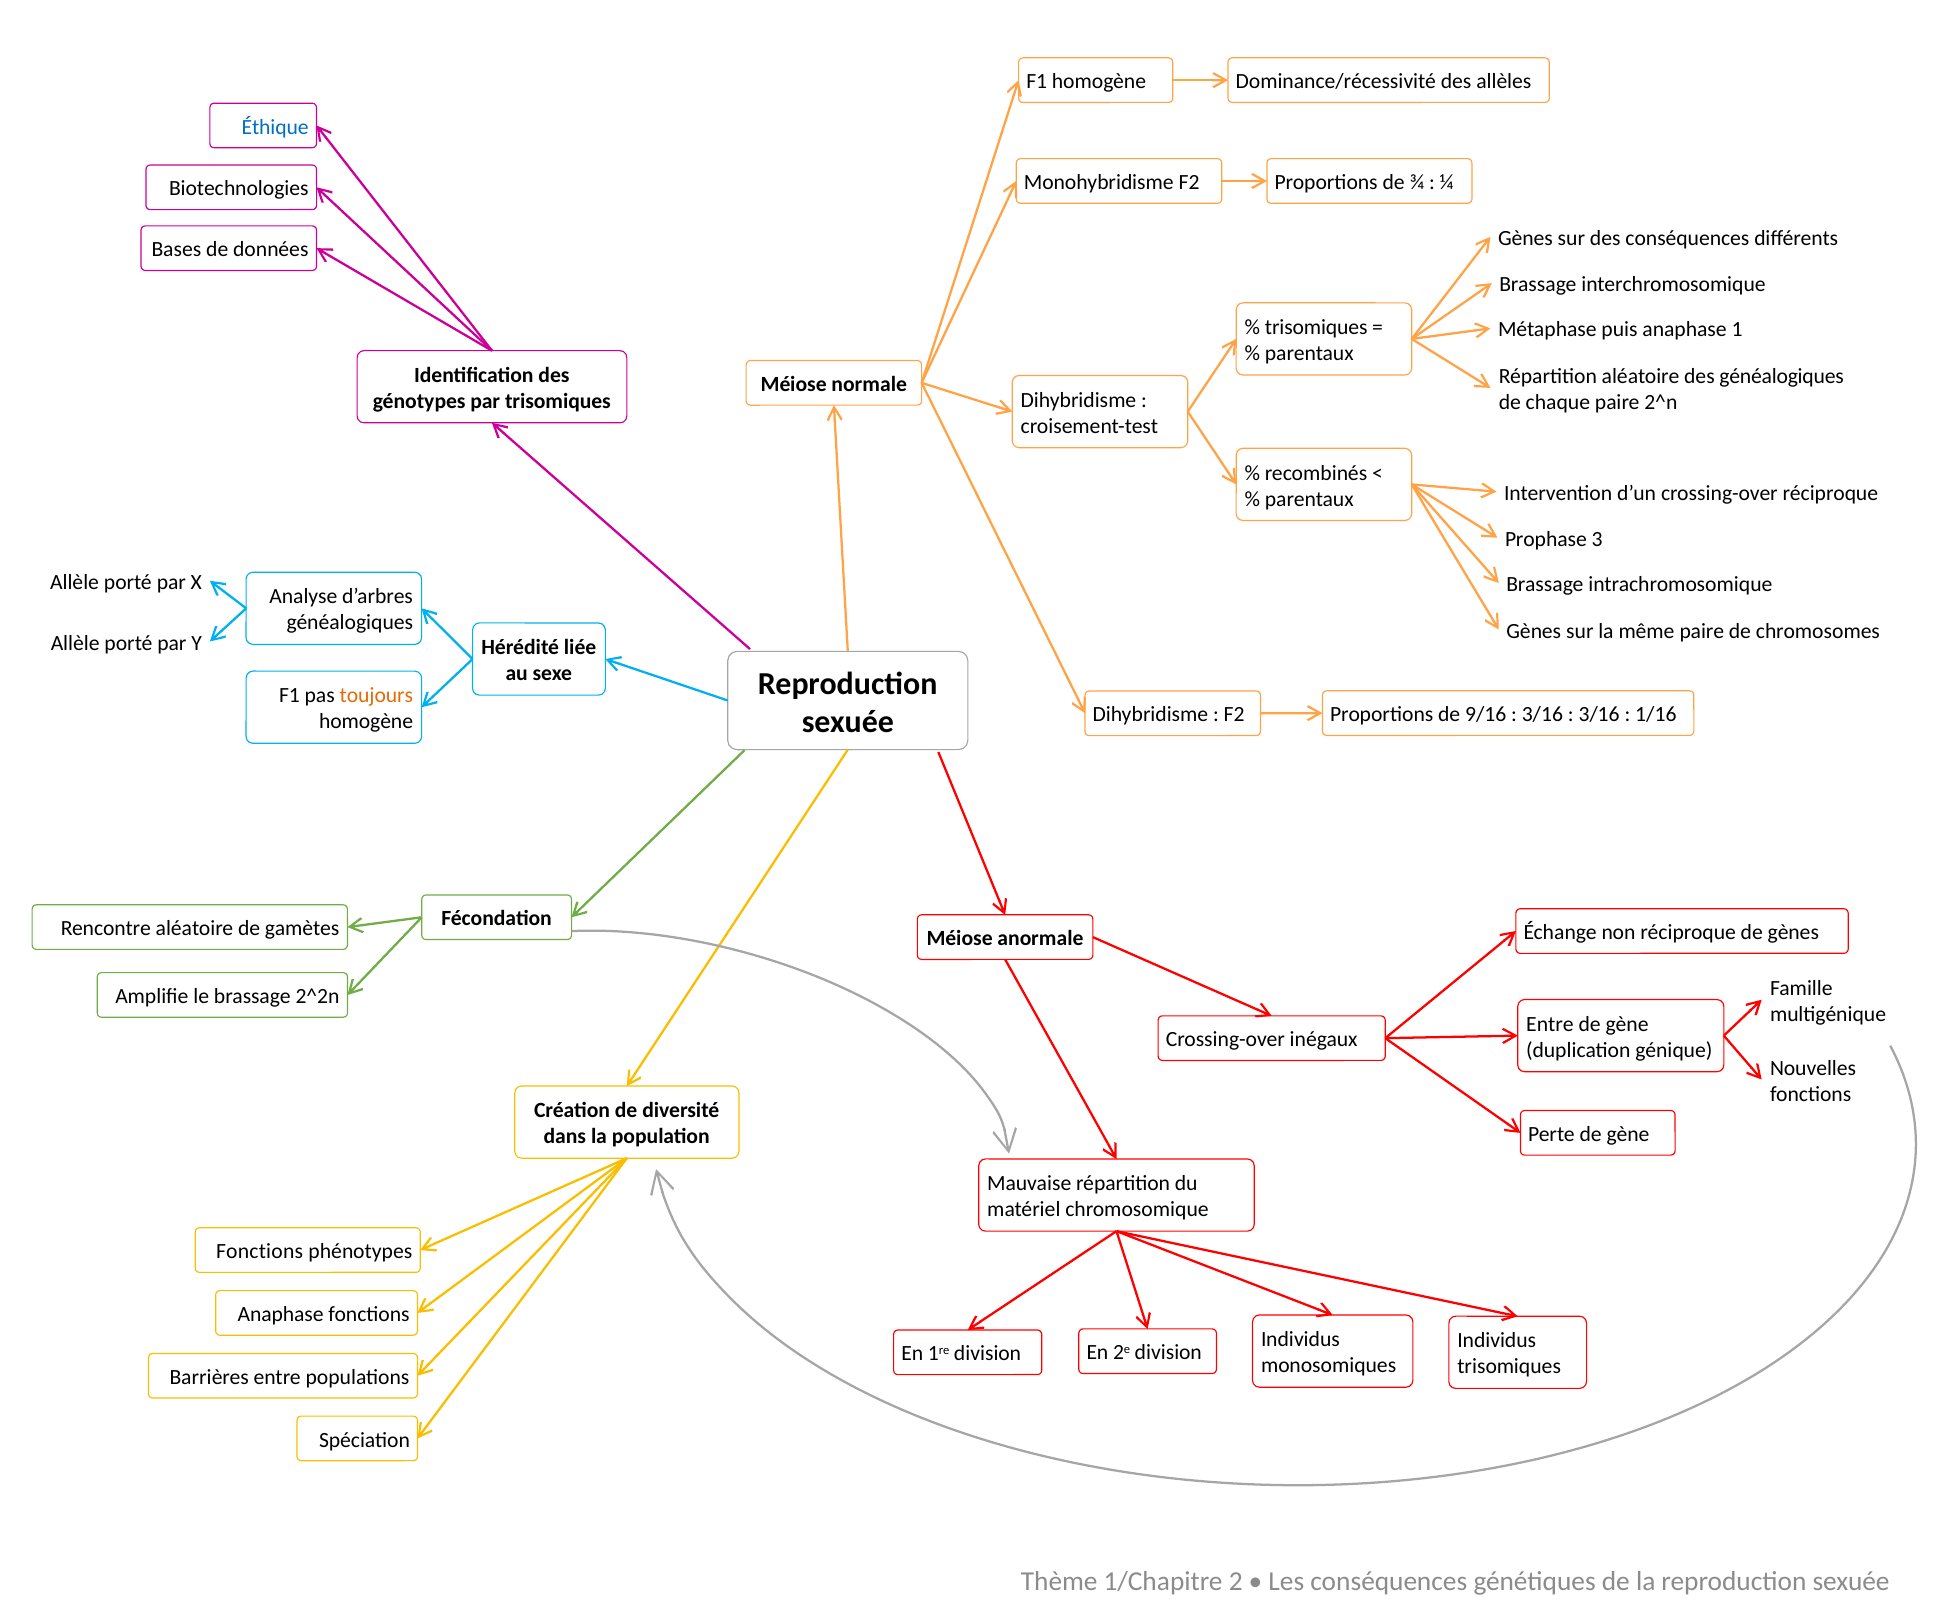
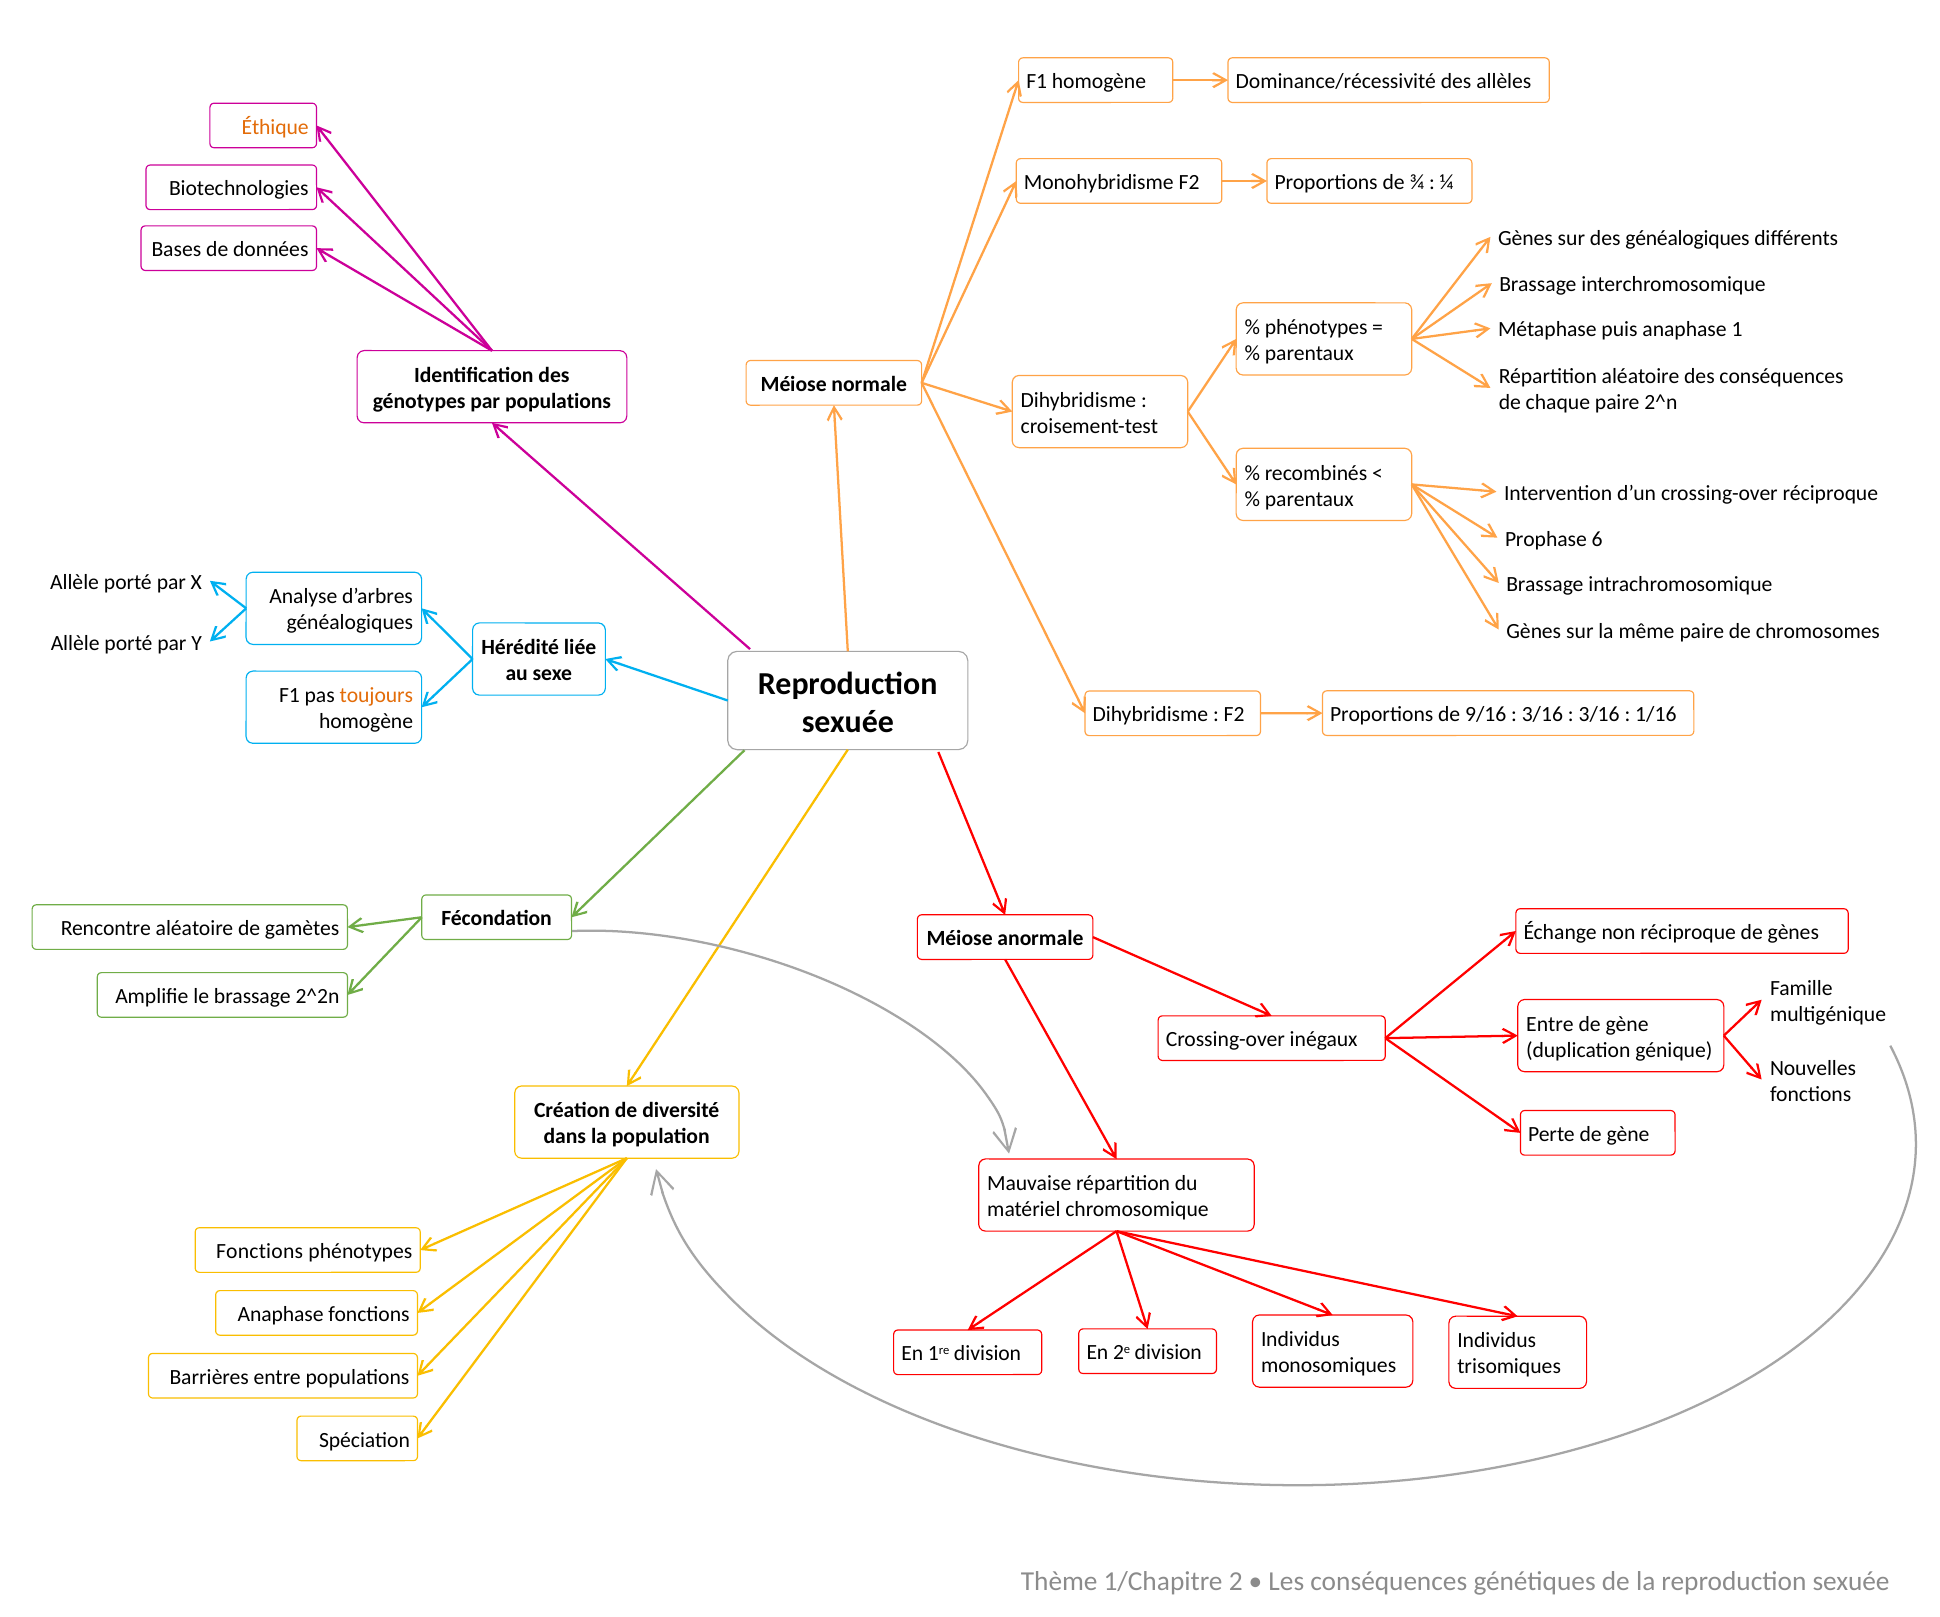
Éthique colour: blue -> orange
des conséquences: conséquences -> généalogiques
trisomiques at (1316, 327): trisomiques -> phénotypes
des généalogiques: généalogiques -> conséquences
par trisomiques: trisomiques -> populations
3: 3 -> 6
